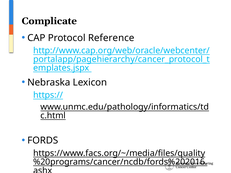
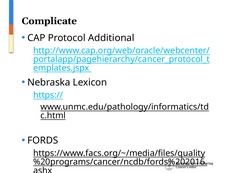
Reference: Reference -> Additional
